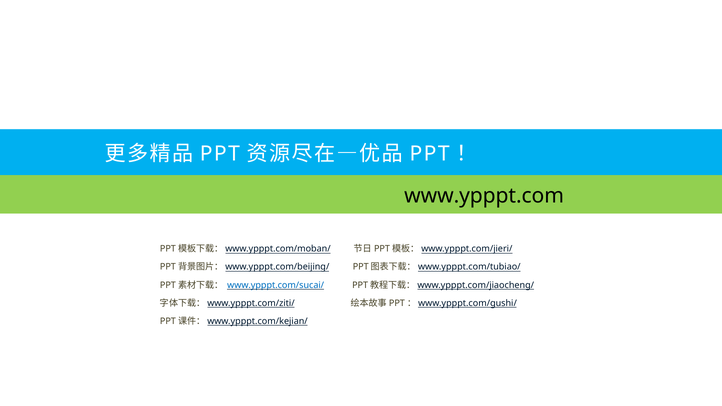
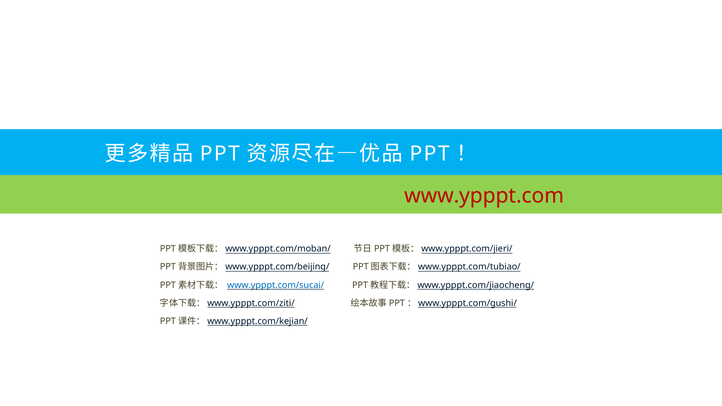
www.ypppt.com colour: black -> red
